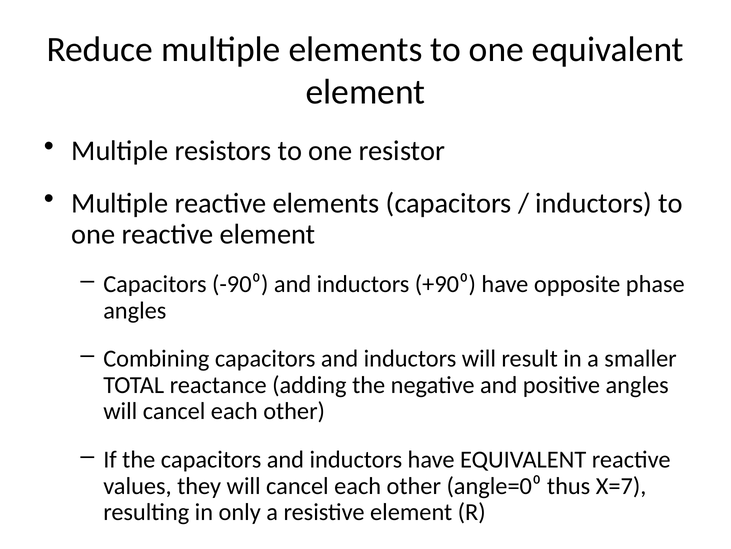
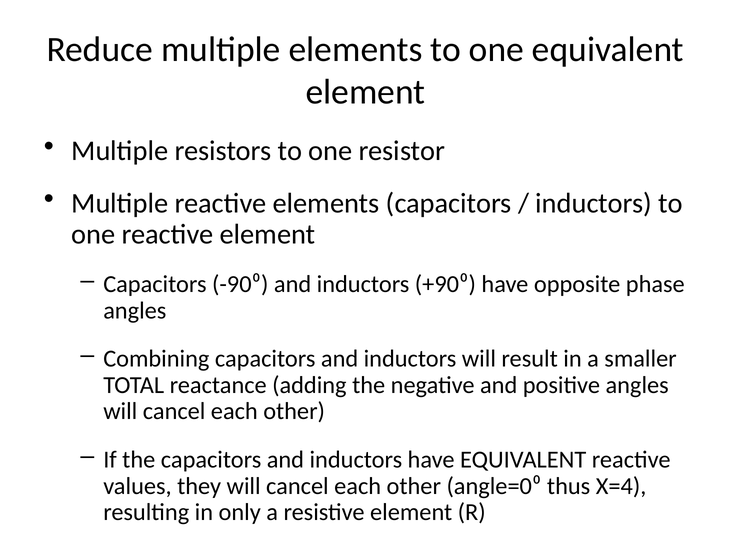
X=7: X=7 -> X=4
